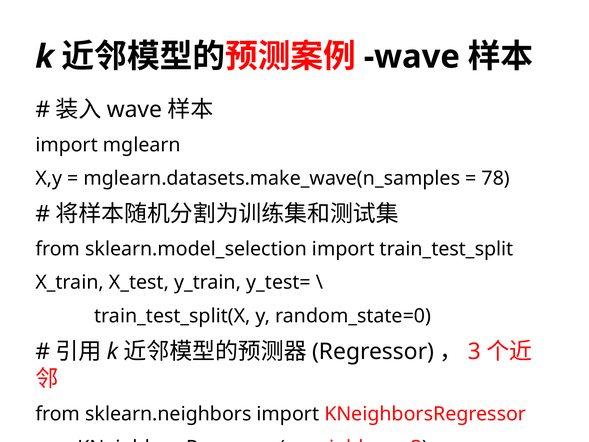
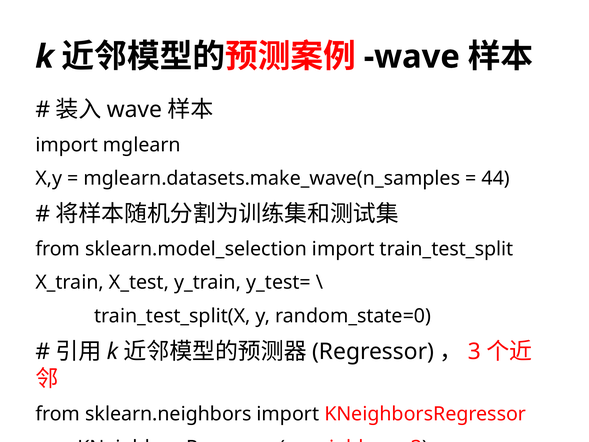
78: 78 -> 44
